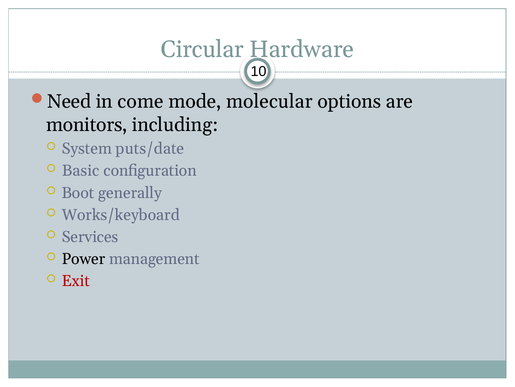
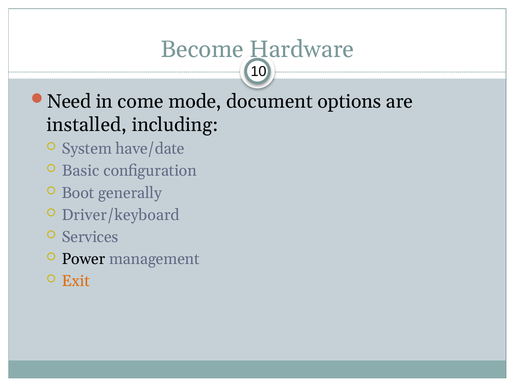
Circular: Circular -> Become
molecular: molecular -> document
monitors: monitors -> installed
puts/date: puts/date -> have/date
Works/keyboard: Works/keyboard -> Driver/keyboard
Exit colour: red -> orange
